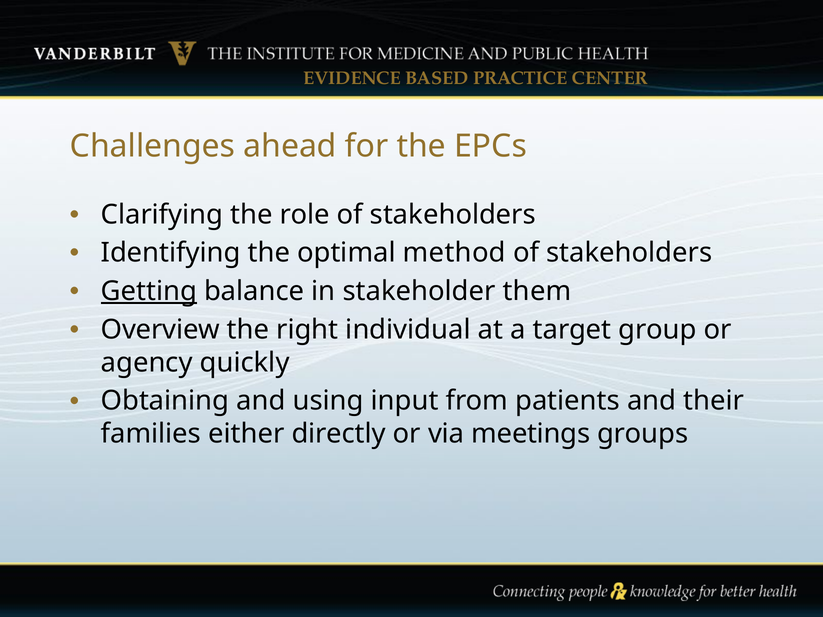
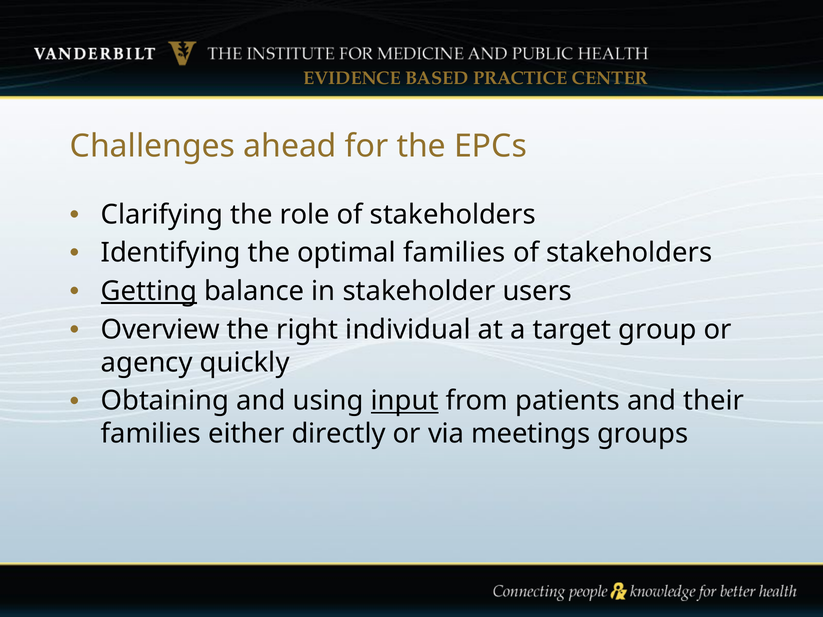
optimal method: method -> families
them: them -> users
input underline: none -> present
